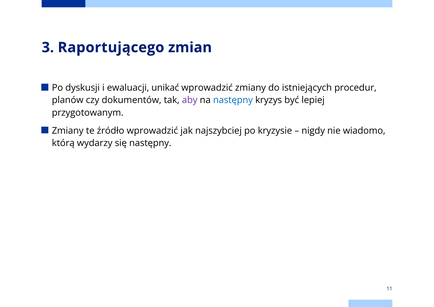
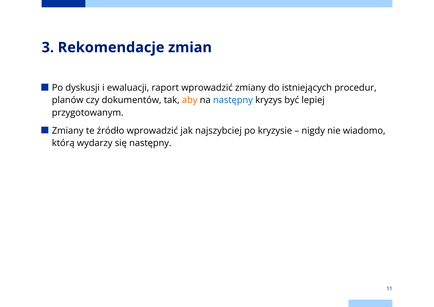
Raportującego: Raportującego -> Rekomendacje
unikać: unikać -> raport
aby colour: purple -> orange
